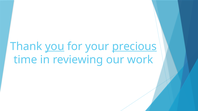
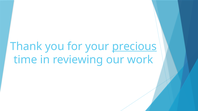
you underline: present -> none
